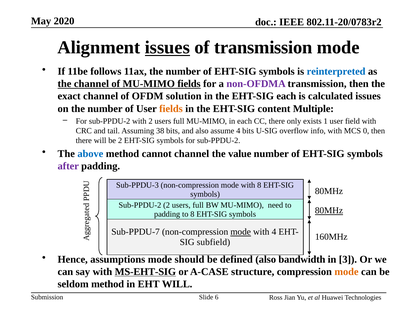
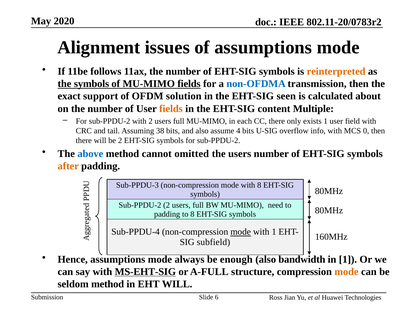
issues at (167, 48) underline: present -> none
of transmission: transmission -> assumptions
reinterpreted colour: blue -> orange
the channel: channel -> symbols
non-OFDMA colour: purple -> blue
exact channel: channel -> support
EHT-SIG each: each -> seen
calculated issues: issues -> about
cannot channel: channel -> omitted
the value: value -> users
after colour: purple -> orange
80MHz at (329, 211) underline: present -> none
Sub-PPDU-7: Sub-PPDU-7 -> Sub-PPDU-4
with 4: 4 -> 1
should: should -> always
defined: defined -> enough
in 3: 3 -> 1
A-CASE: A-CASE -> A-FULL
